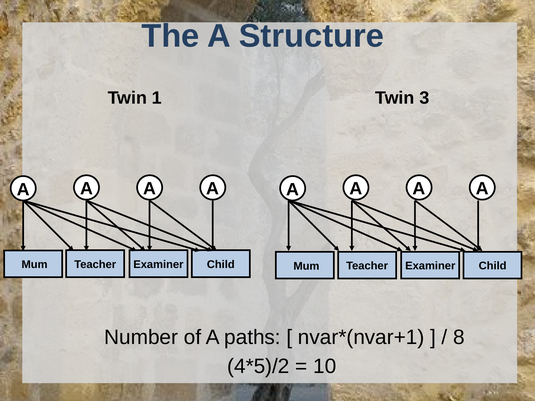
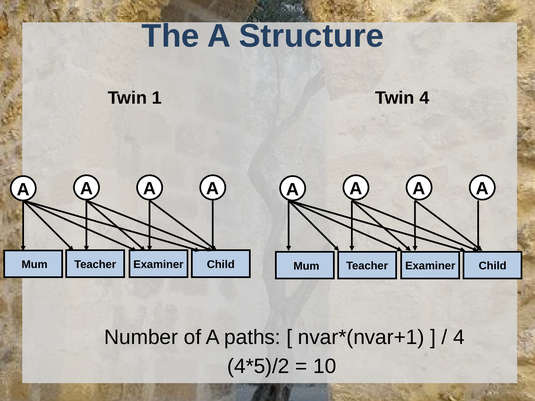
Twin 3: 3 -> 4
8 at (459, 337): 8 -> 4
